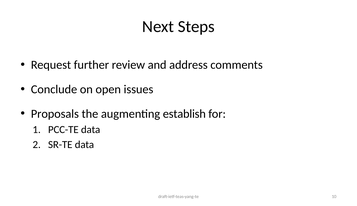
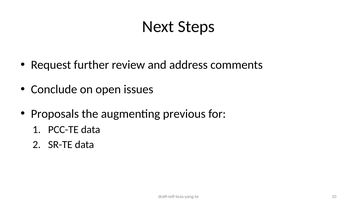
establish: establish -> previous
